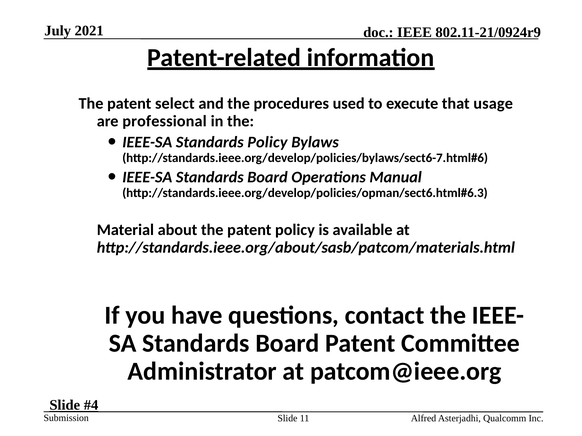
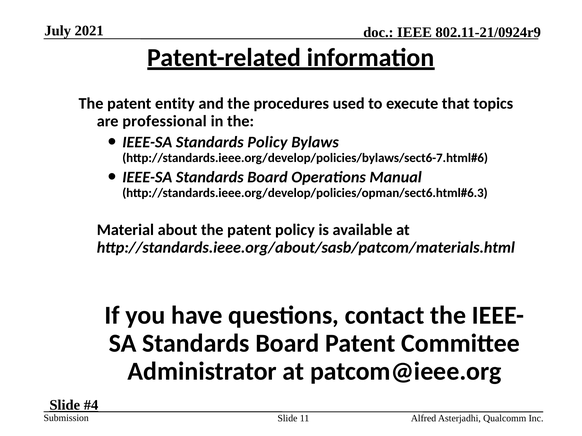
select: select -> entity
usage: usage -> topics
